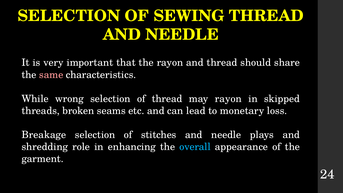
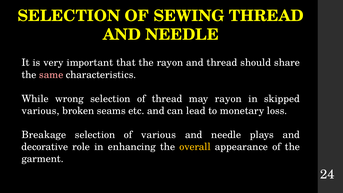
threads at (41, 111): threads -> various
of stitches: stitches -> various
shredding: shredding -> decorative
overall colour: light blue -> yellow
